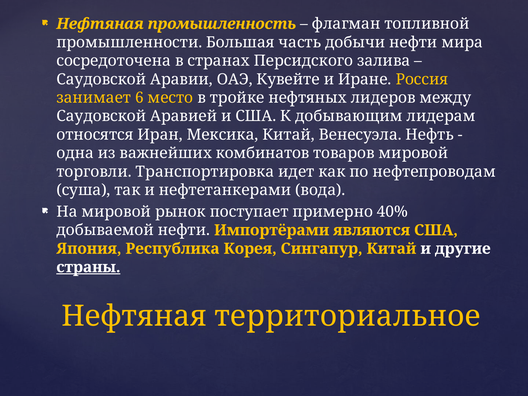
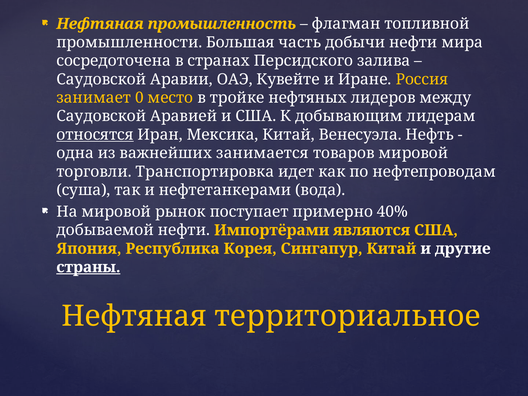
6: 6 -> 0
относятся underline: none -> present
комбинатов: комбинатов -> занимается
